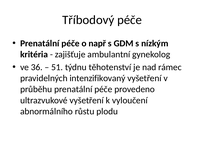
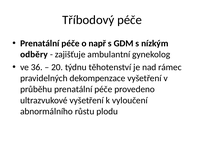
kritéria: kritéria -> odběry
51: 51 -> 20
intenzifikovaný: intenzifikovaný -> dekompenzace
